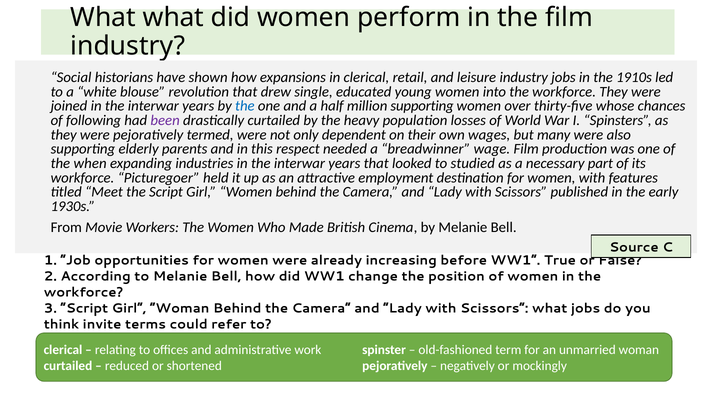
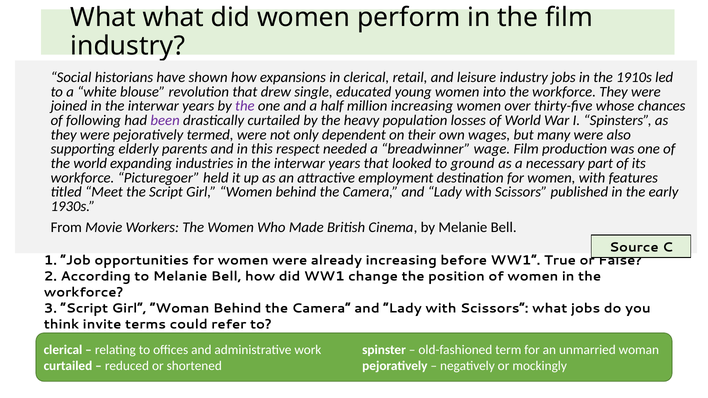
the at (245, 106) colour: blue -> purple
million supporting: supporting -> increasing
the when: when -> world
studied: studied -> ground
